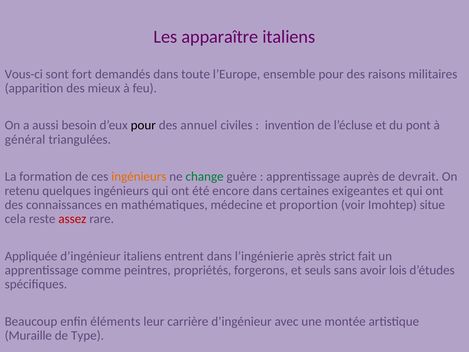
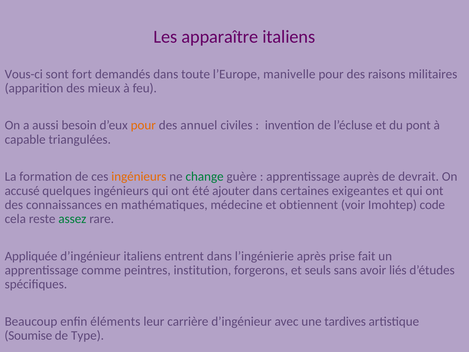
ensemble: ensemble -> manivelle
pour at (143, 125) colour: black -> orange
général: général -> capable
retenu: retenu -> accusé
encore: encore -> ajouter
proportion: proportion -> obtiennent
situe: situe -> code
assez colour: red -> green
strict: strict -> prise
propriétés: propriétés -> institution
lois: lois -> liés
montée: montée -> tardives
Muraille: Muraille -> Soumise
